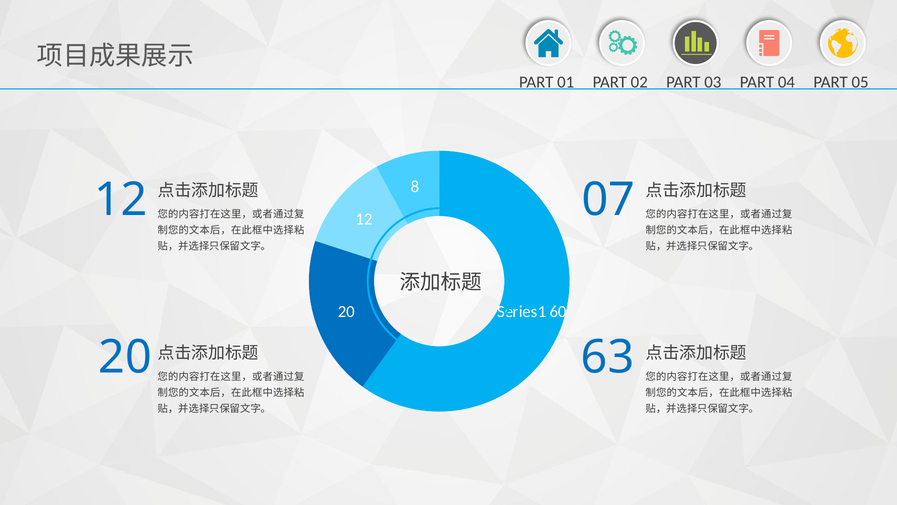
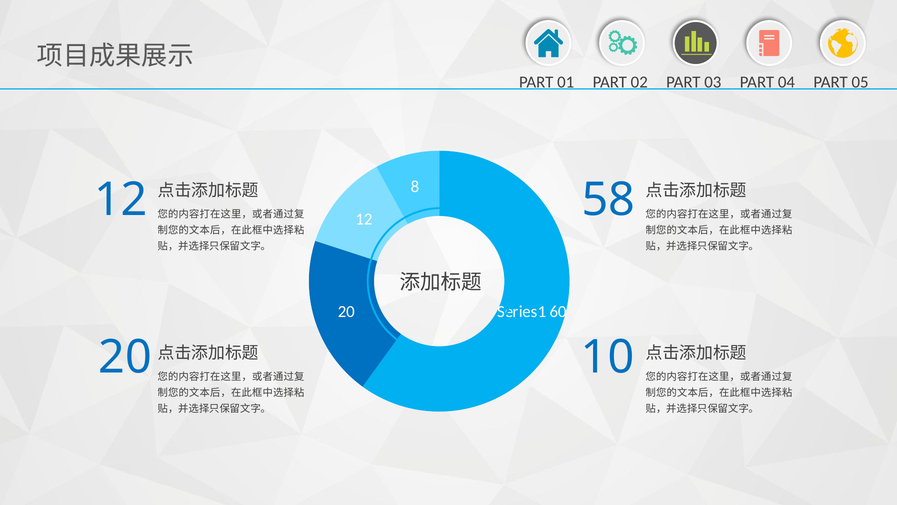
07: 07 -> 58
63: 63 -> 10
